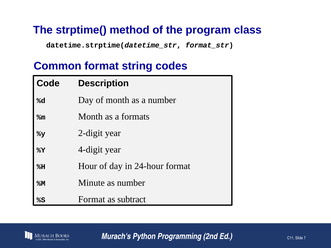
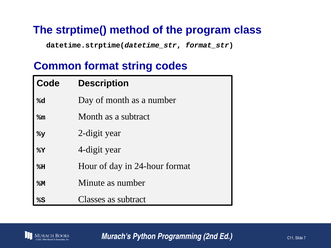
a formats: formats -> subtract
%S Format: Format -> Classes
